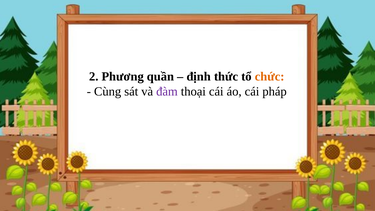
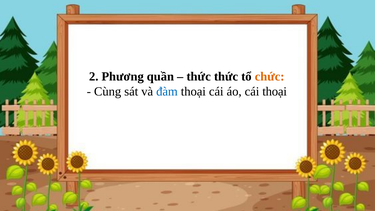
định at (199, 76): định -> thức
đàm colour: purple -> blue
cái pháp: pháp -> thoại
